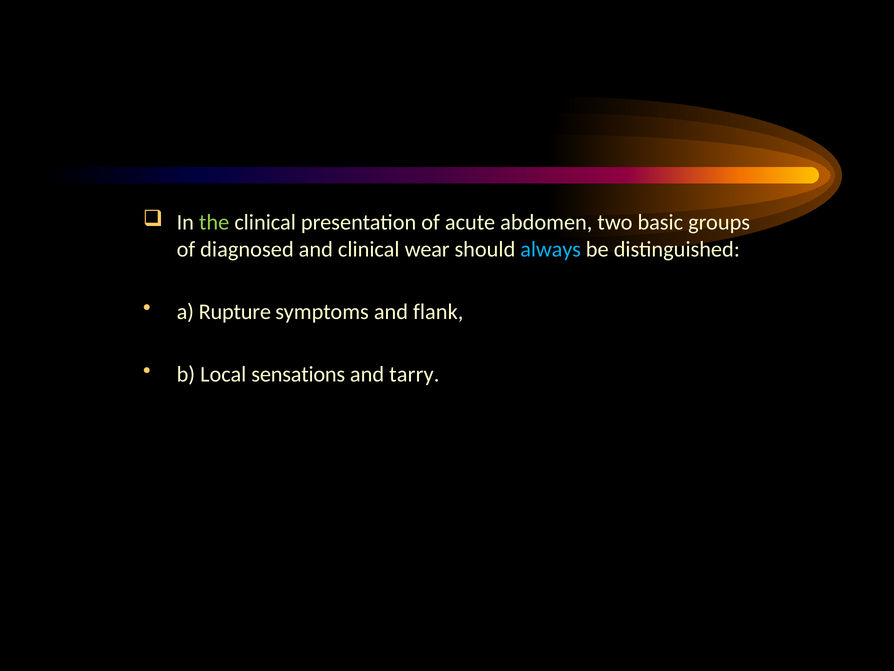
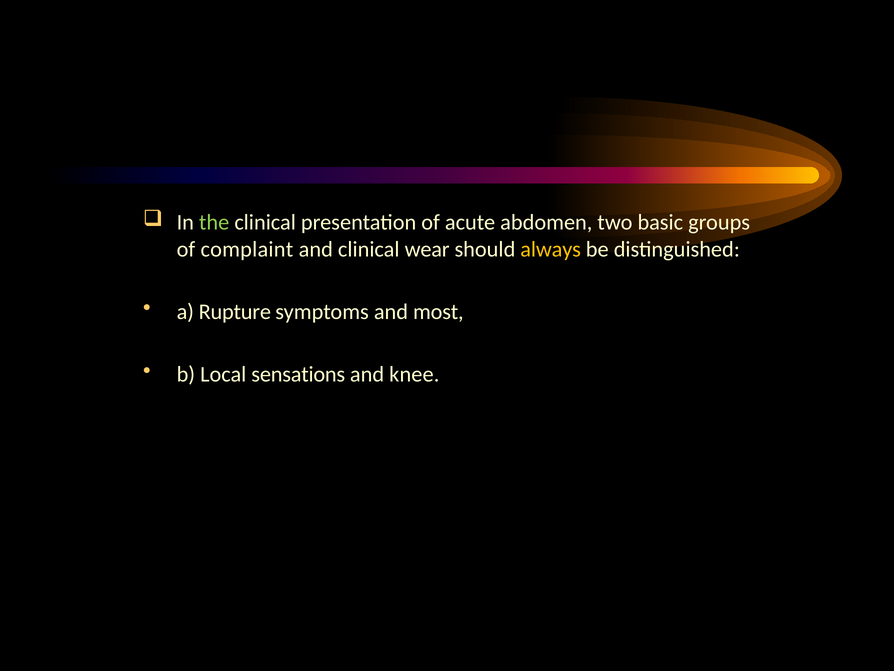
diagnosed: diagnosed -> complaint
always colour: light blue -> yellow
flank: flank -> most
tarry: tarry -> knee
